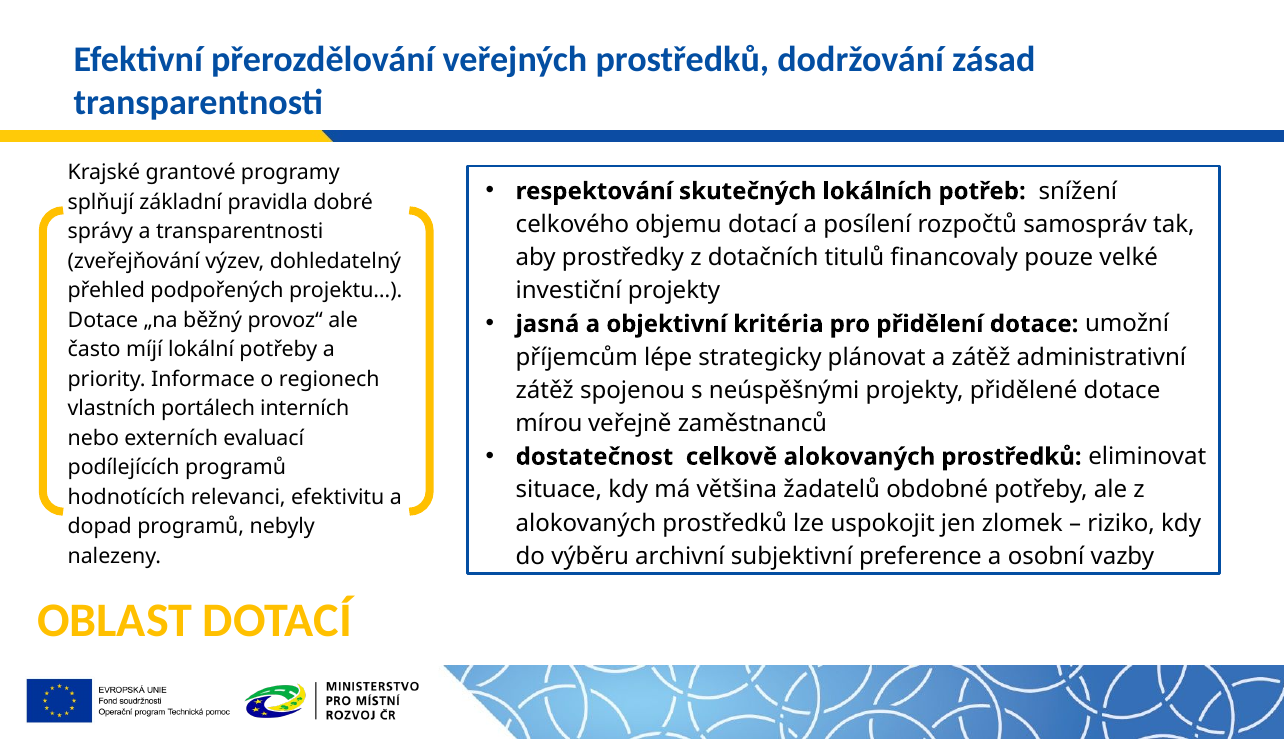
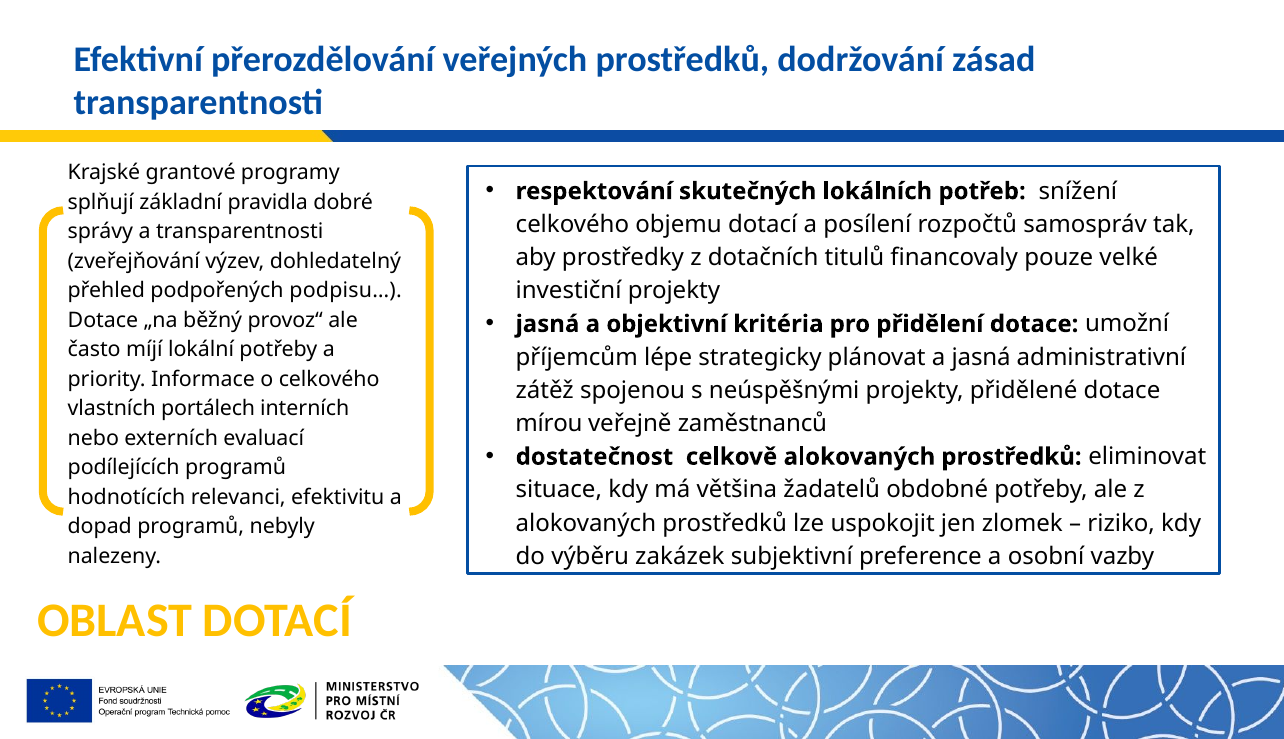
projektu…: projektu… -> podpisu…
a zátěž: zátěž -> jasná
o regionech: regionech -> celkového
archivní: archivní -> zakázek
